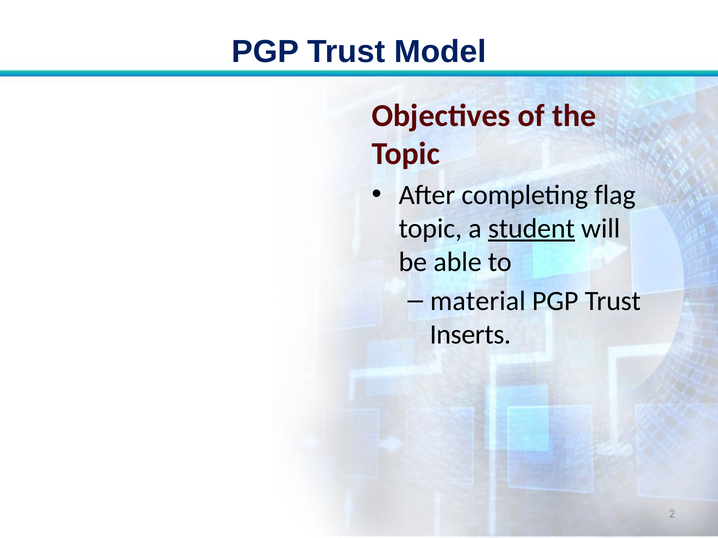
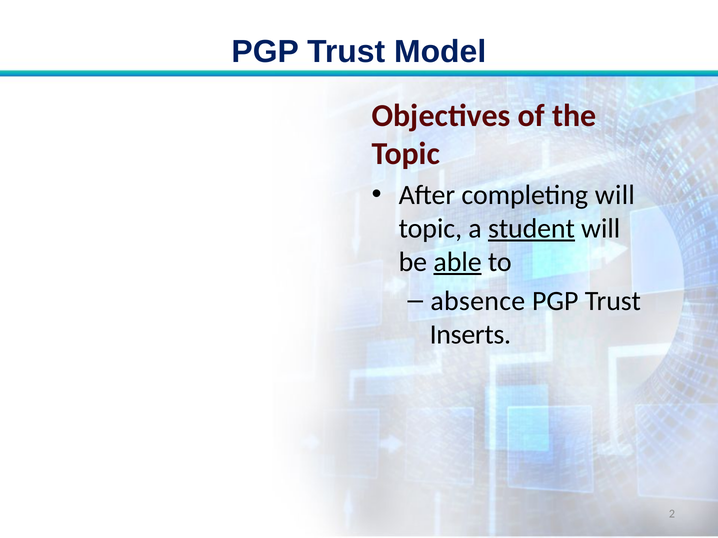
completing flag: flag -> will
able underline: none -> present
material: material -> absence
